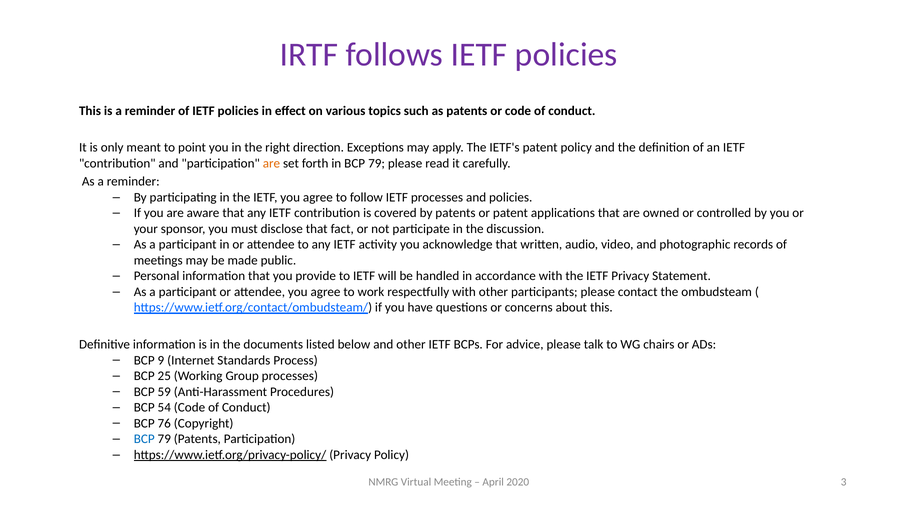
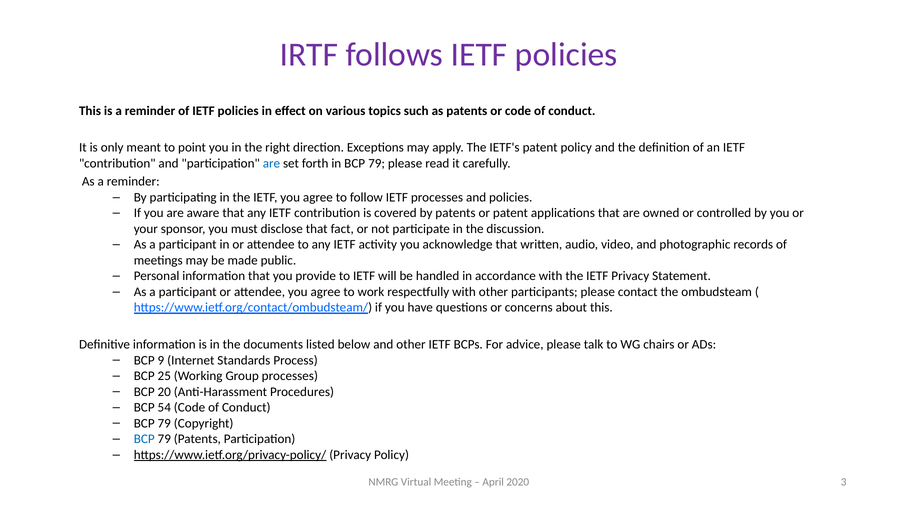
are at (271, 163) colour: orange -> blue
59: 59 -> 20
76 at (164, 423): 76 -> 79
